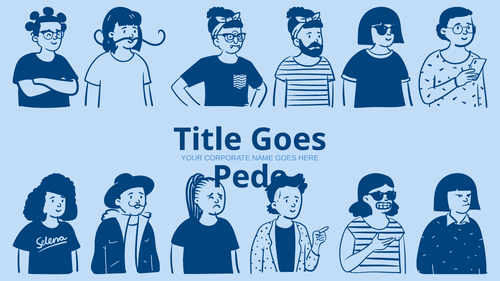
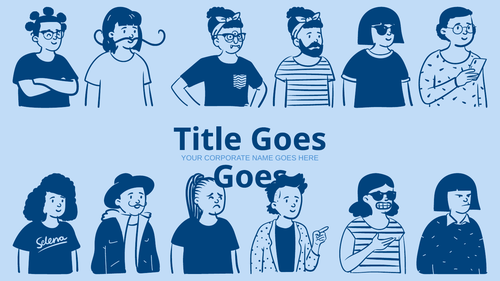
Pede at (250, 177): Pede -> Goes
